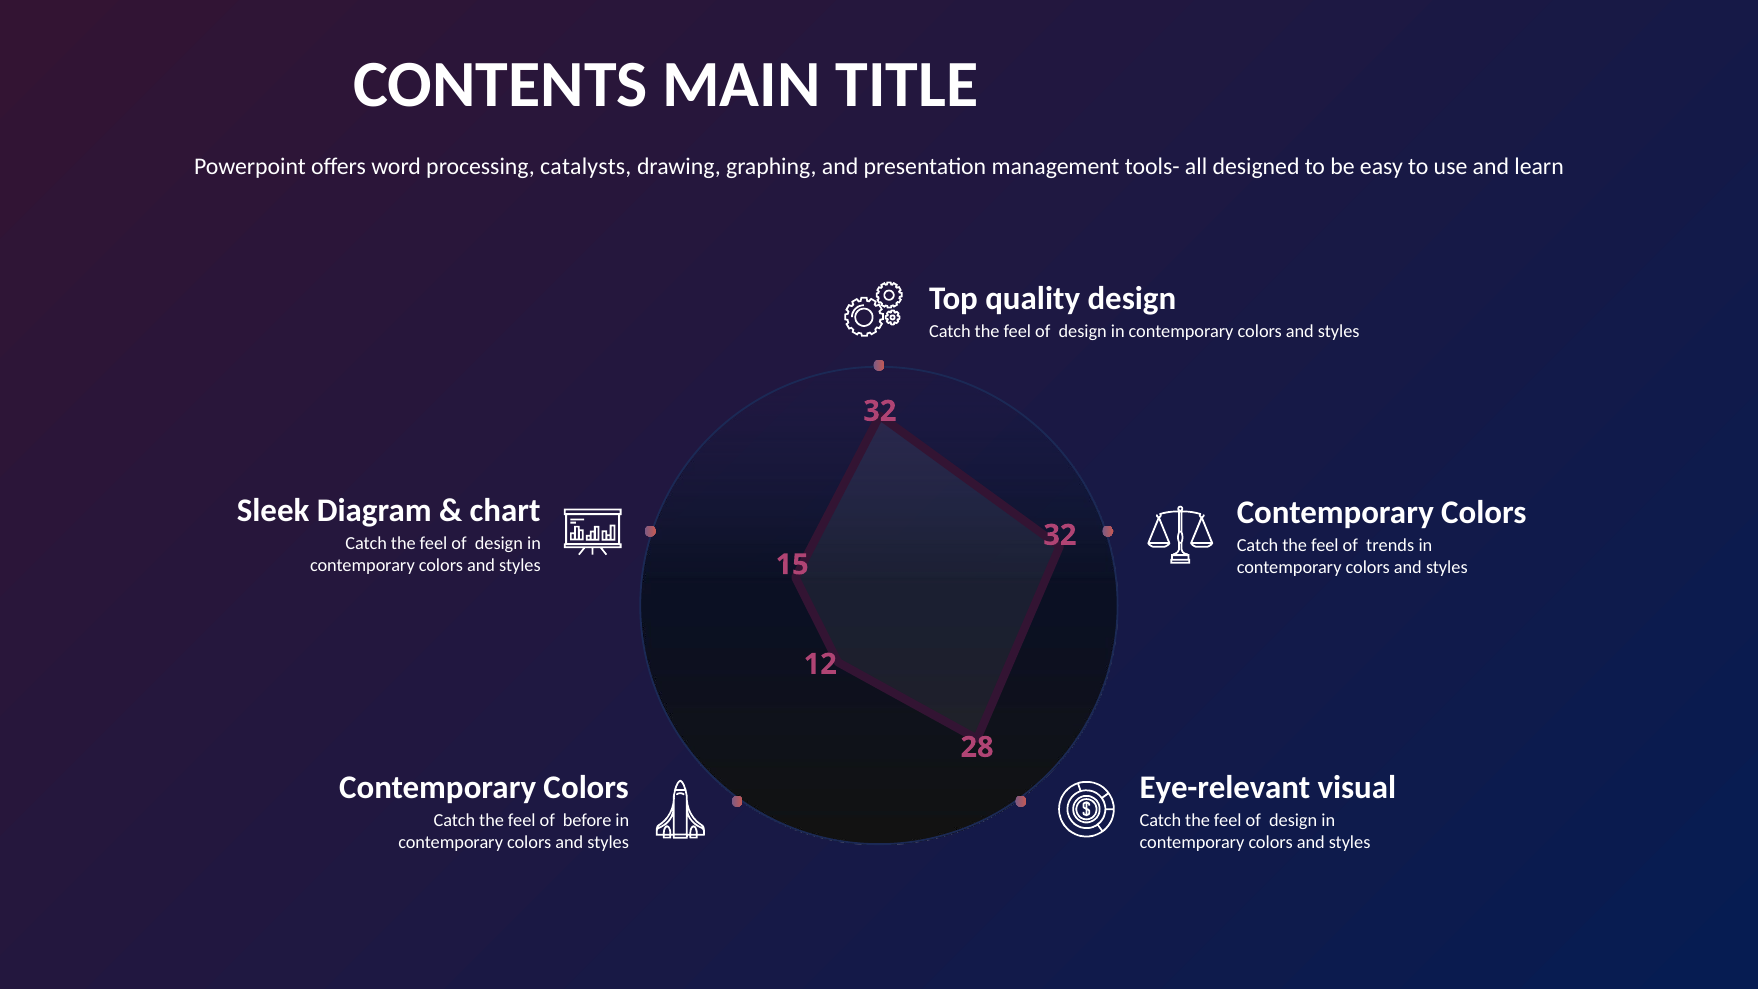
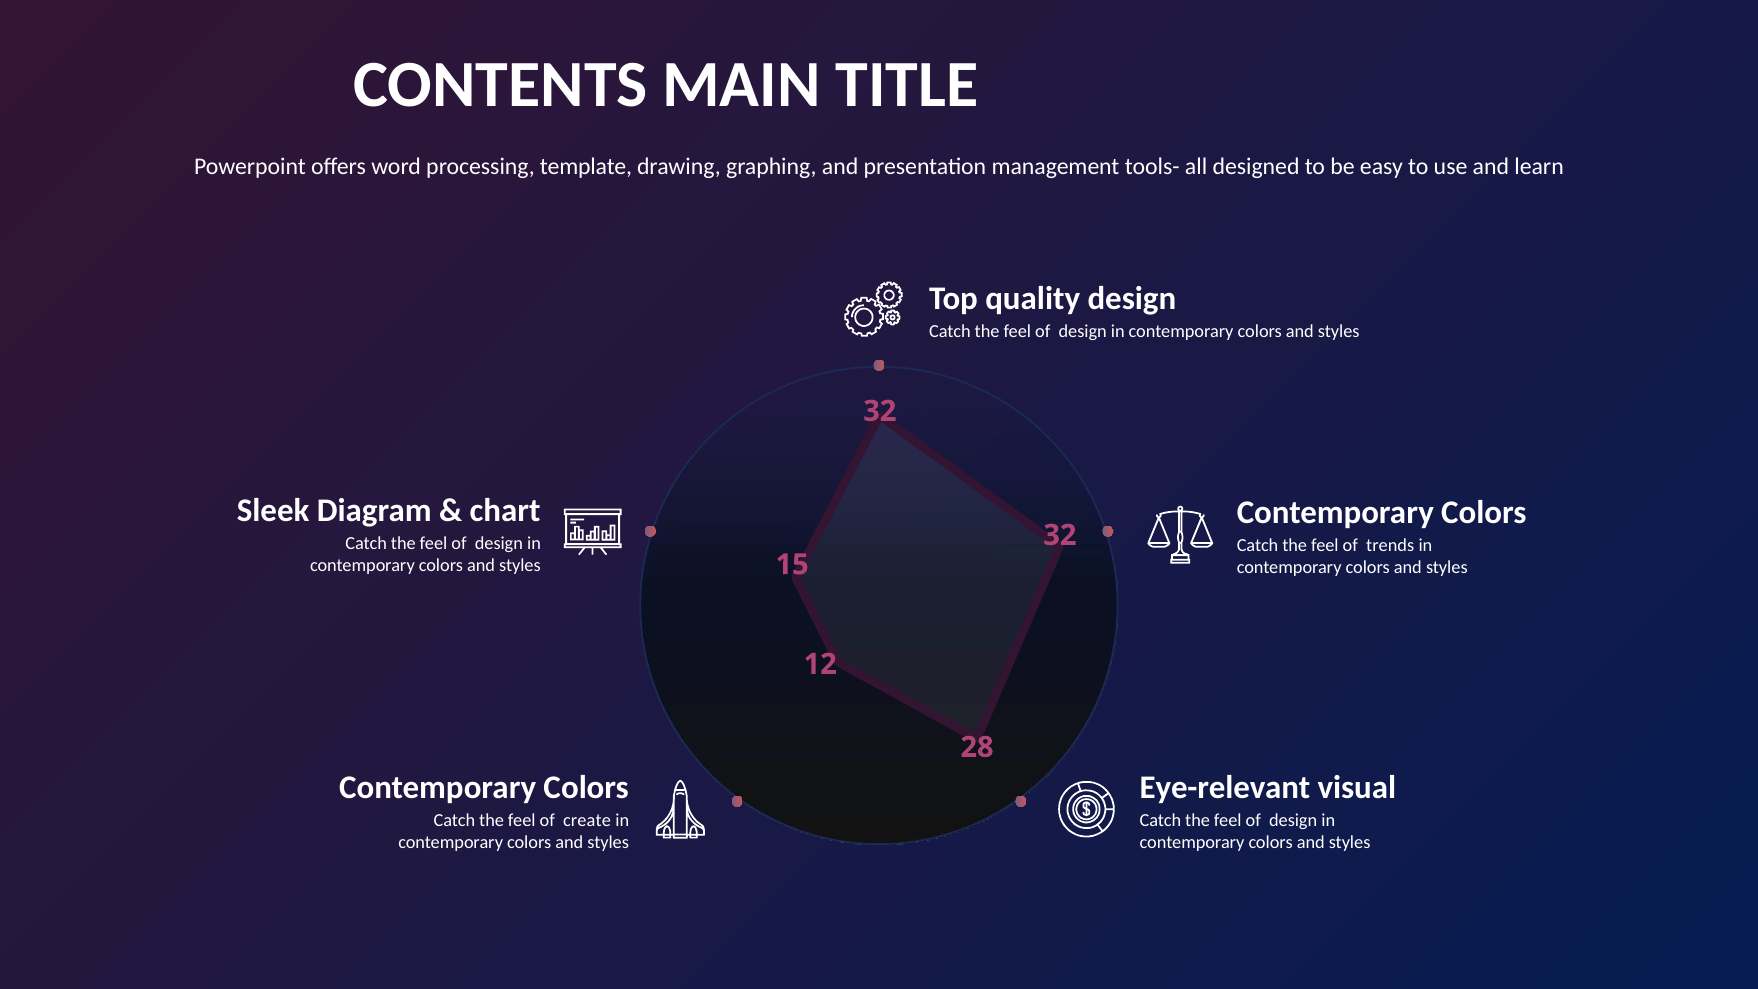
catalysts: catalysts -> template
before: before -> create
